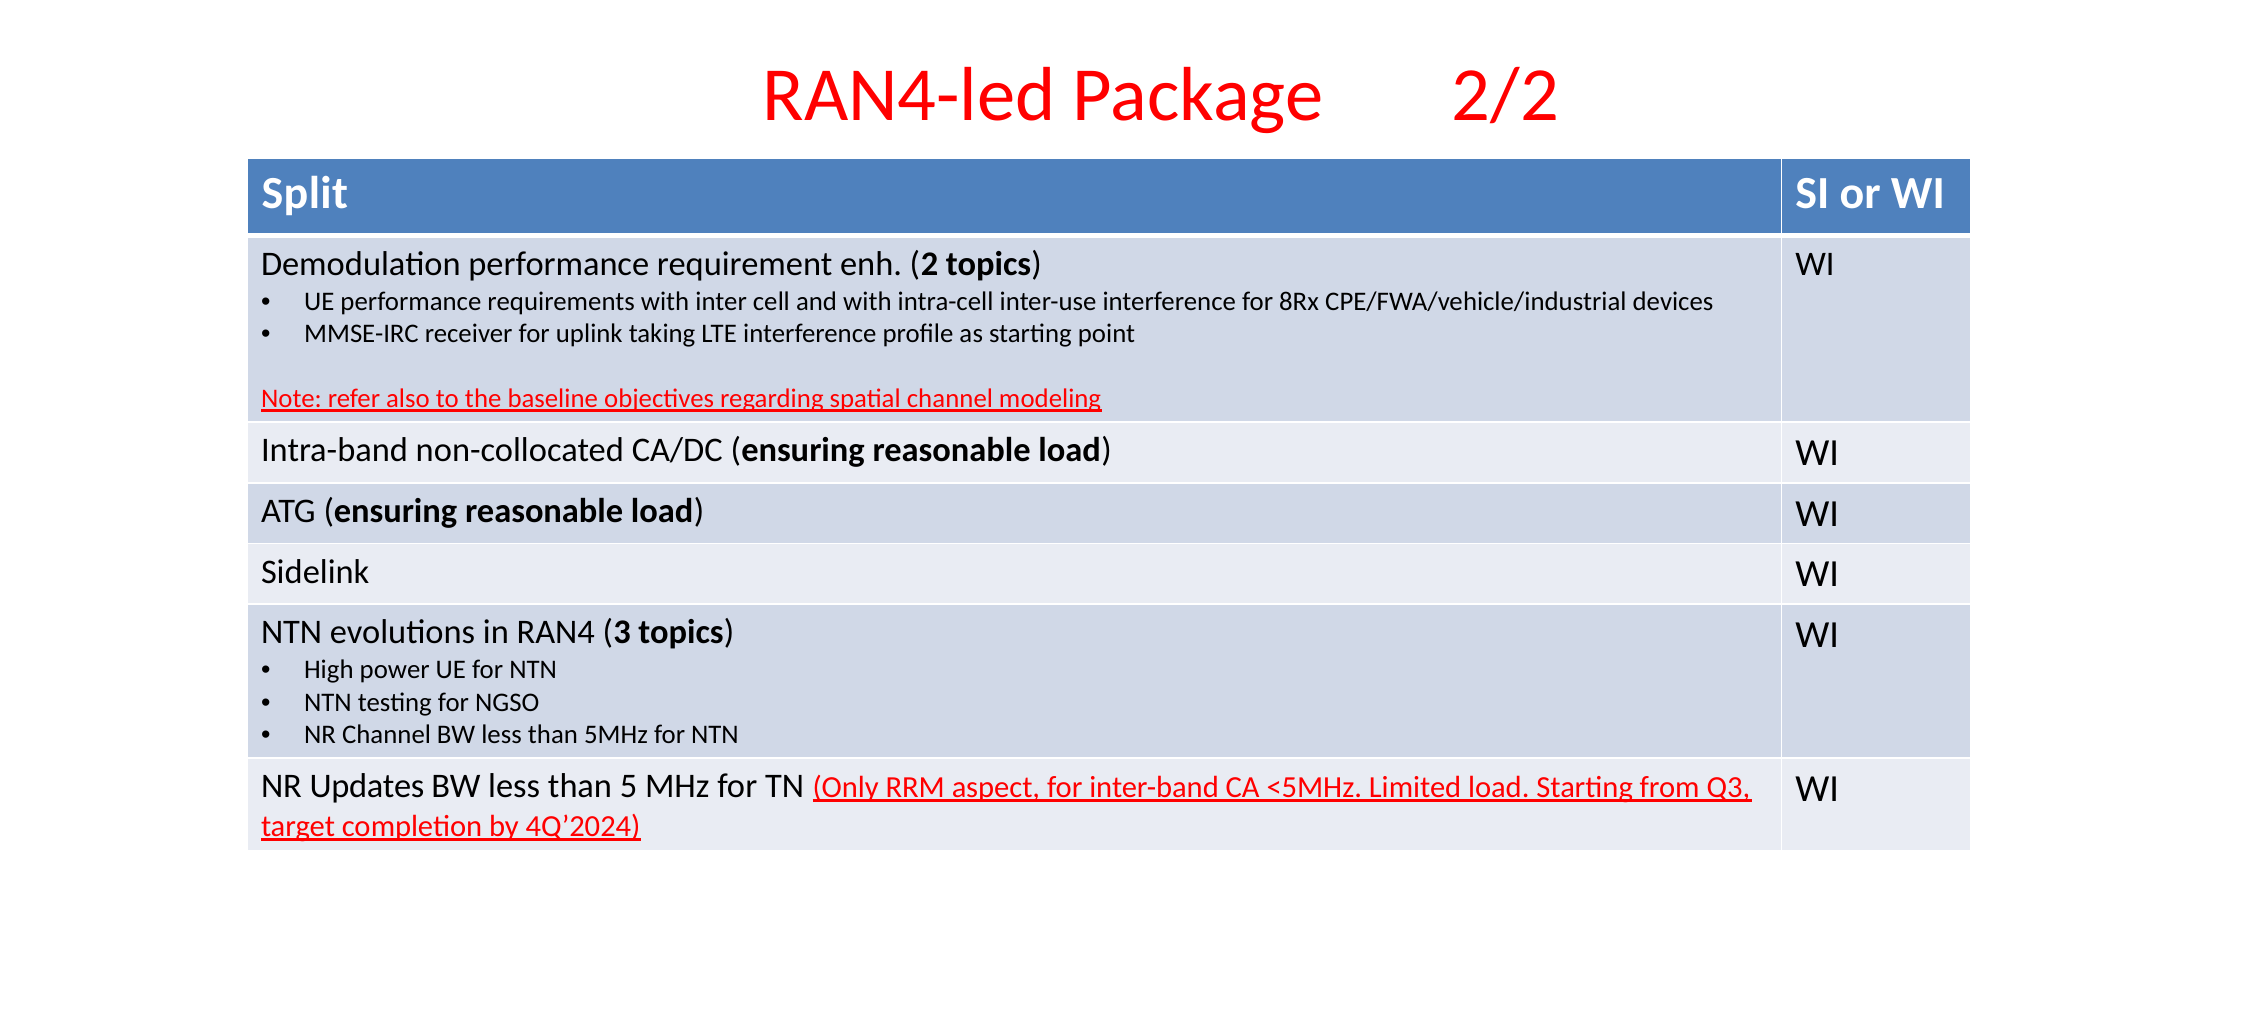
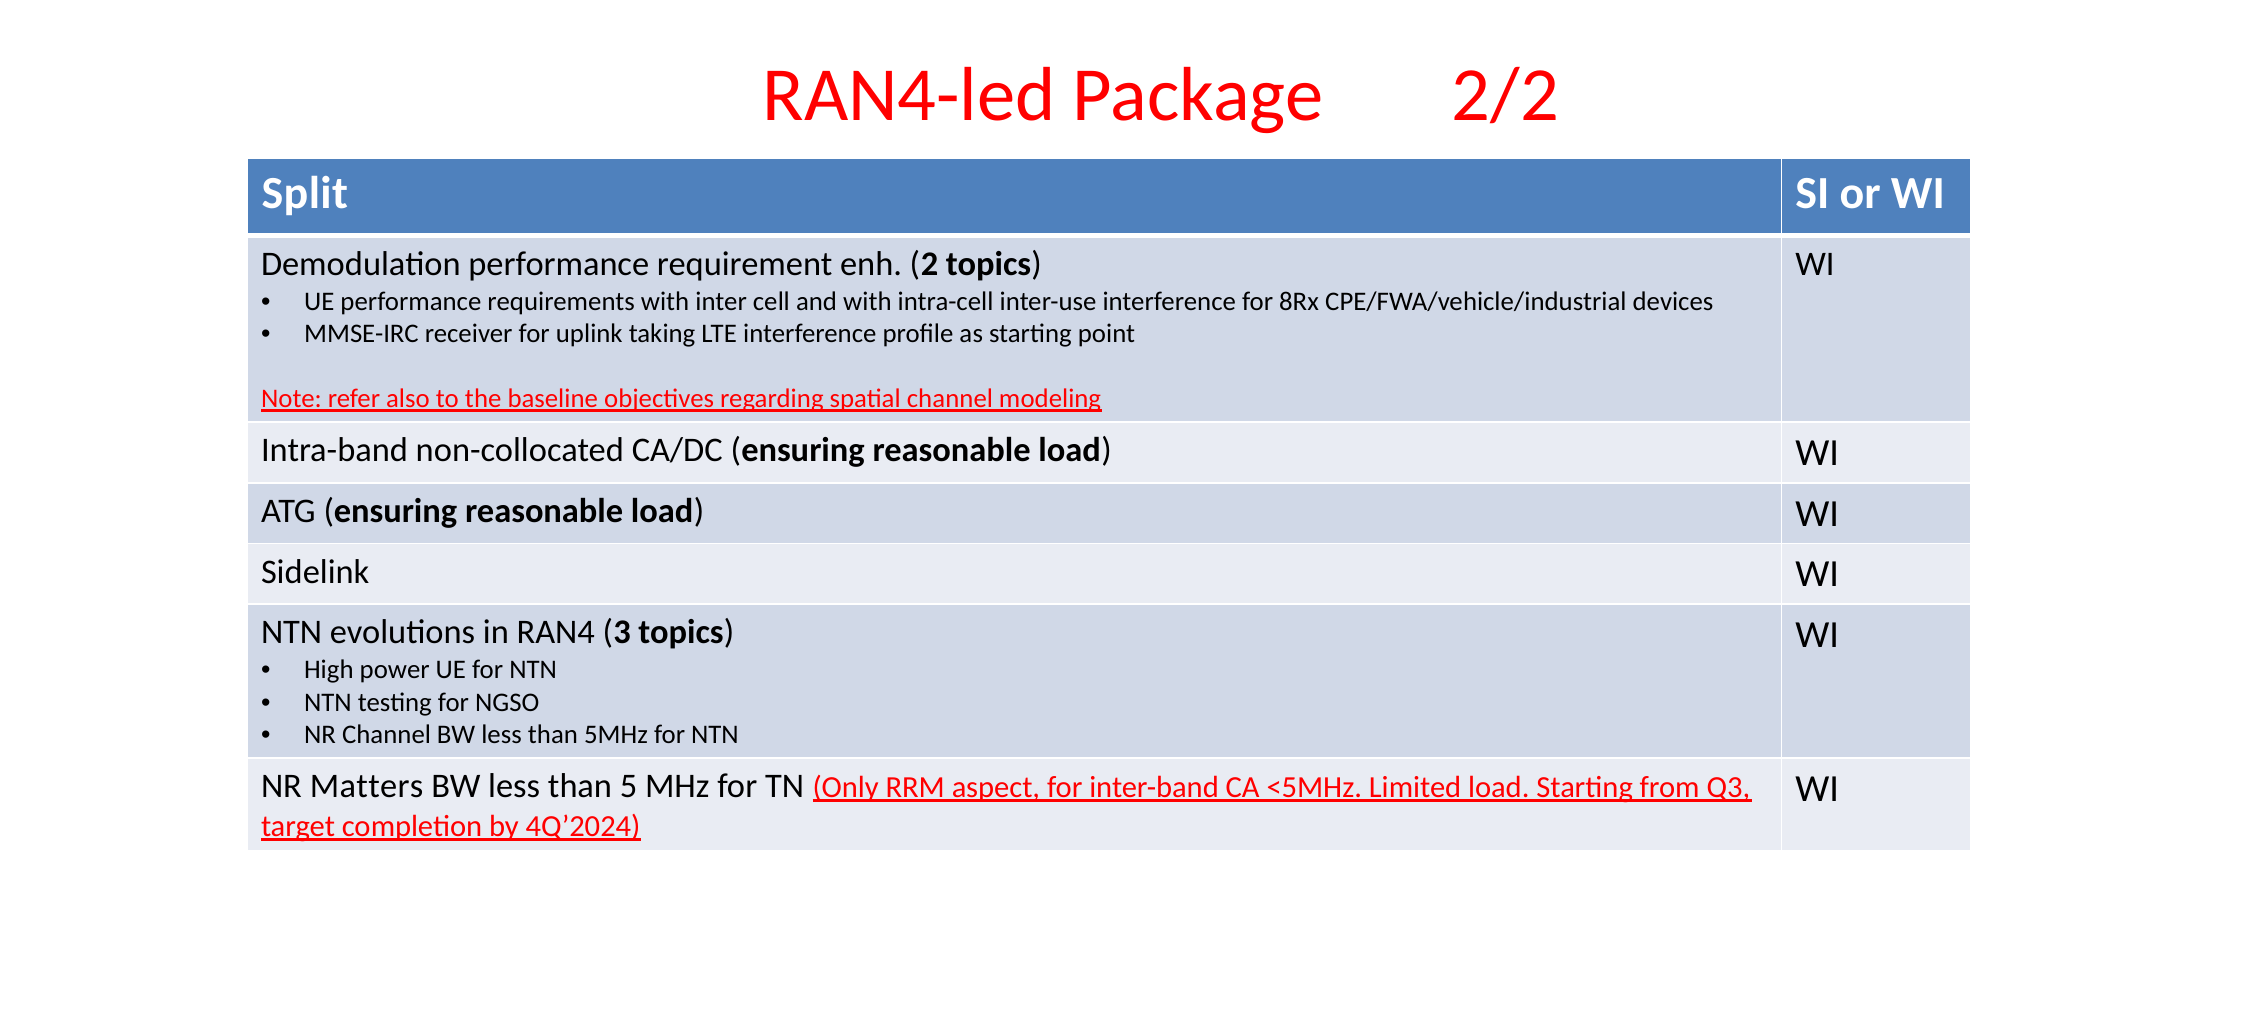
Updates: Updates -> Matters
